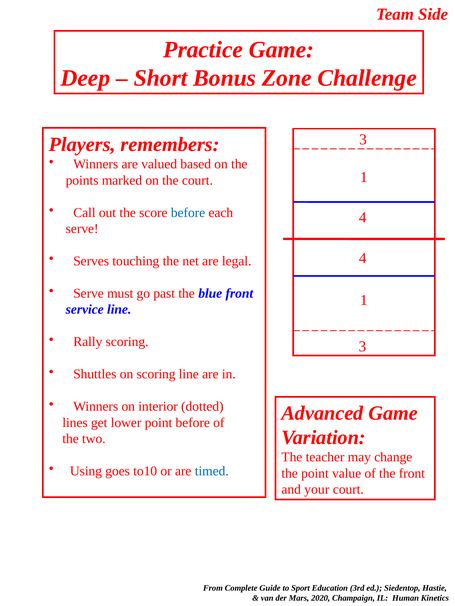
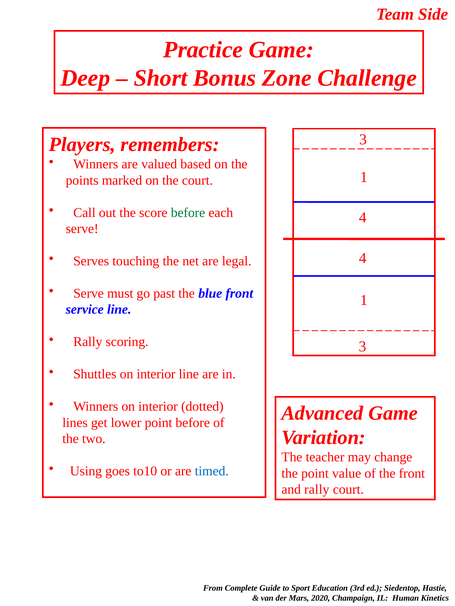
before at (188, 213) colour: blue -> green
Shuttles on scoring: scoring -> interior
and your: your -> rally
